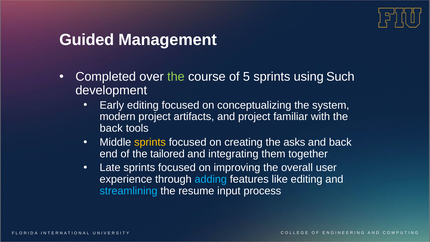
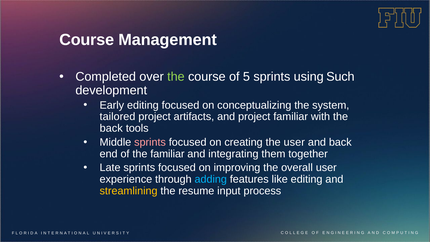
Guided at (87, 40): Guided -> Course
modern: modern -> tailored
sprints at (150, 142) colour: yellow -> pink
the asks: asks -> user
the tailored: tailored -> familiar
streamlining colour: light blue -> yellow
